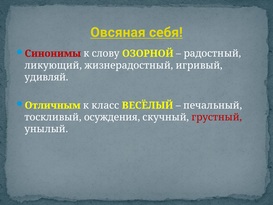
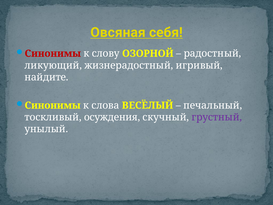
удивляй: удивляй -> найдите
Отличным at (53, 105): Отличным -> Синонимы
класс: класс -> слова
грустный colour: red -> purple
